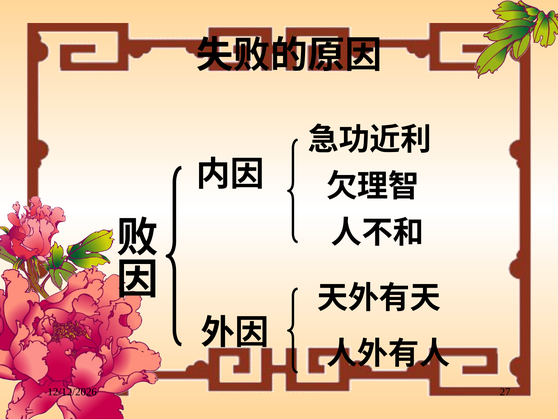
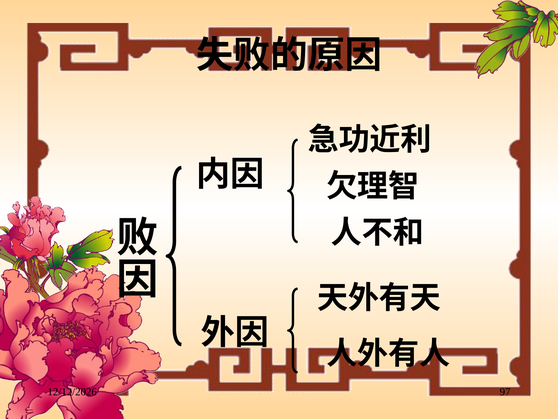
27: 27 -> 97
